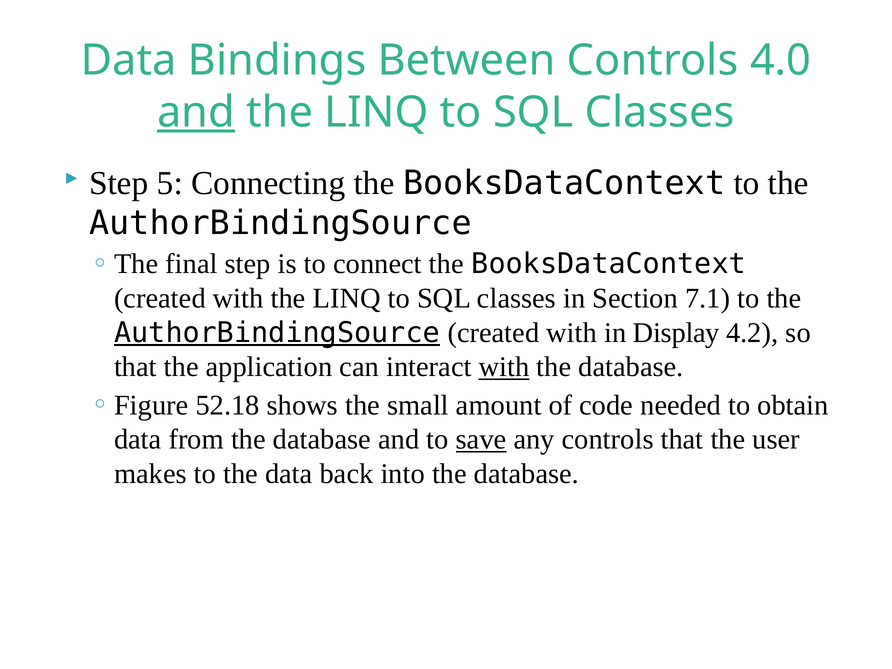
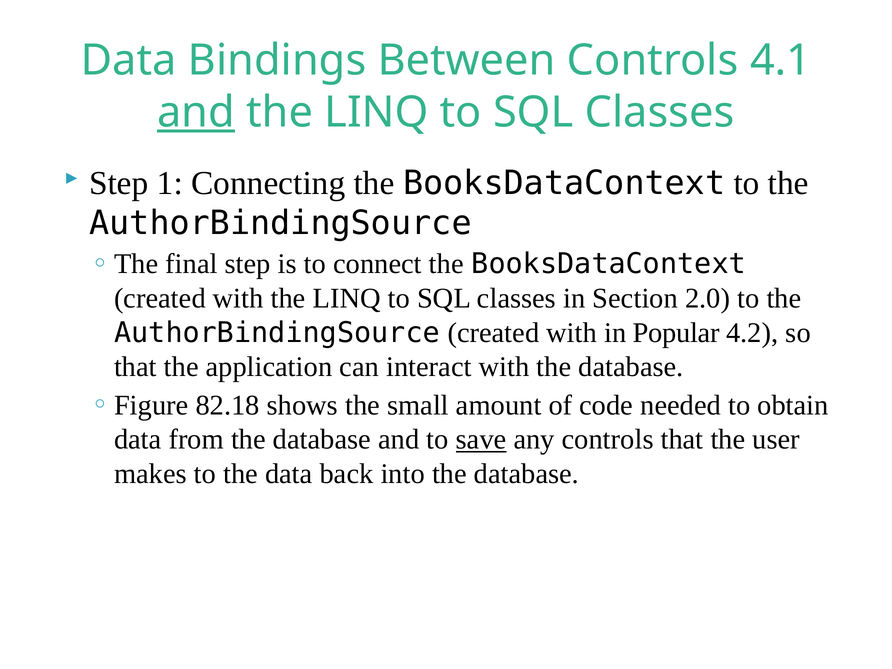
4.0: 4.0 -> 4.1
5: 5 -> 1
7.1: 7.1 -> 2.0
AuthorBindingSource at (277, 333) underline: present -> none
Display: Display -> Popular
with at (504, 367) underline: present -> none
52.18: 52.18 -> 82.18
